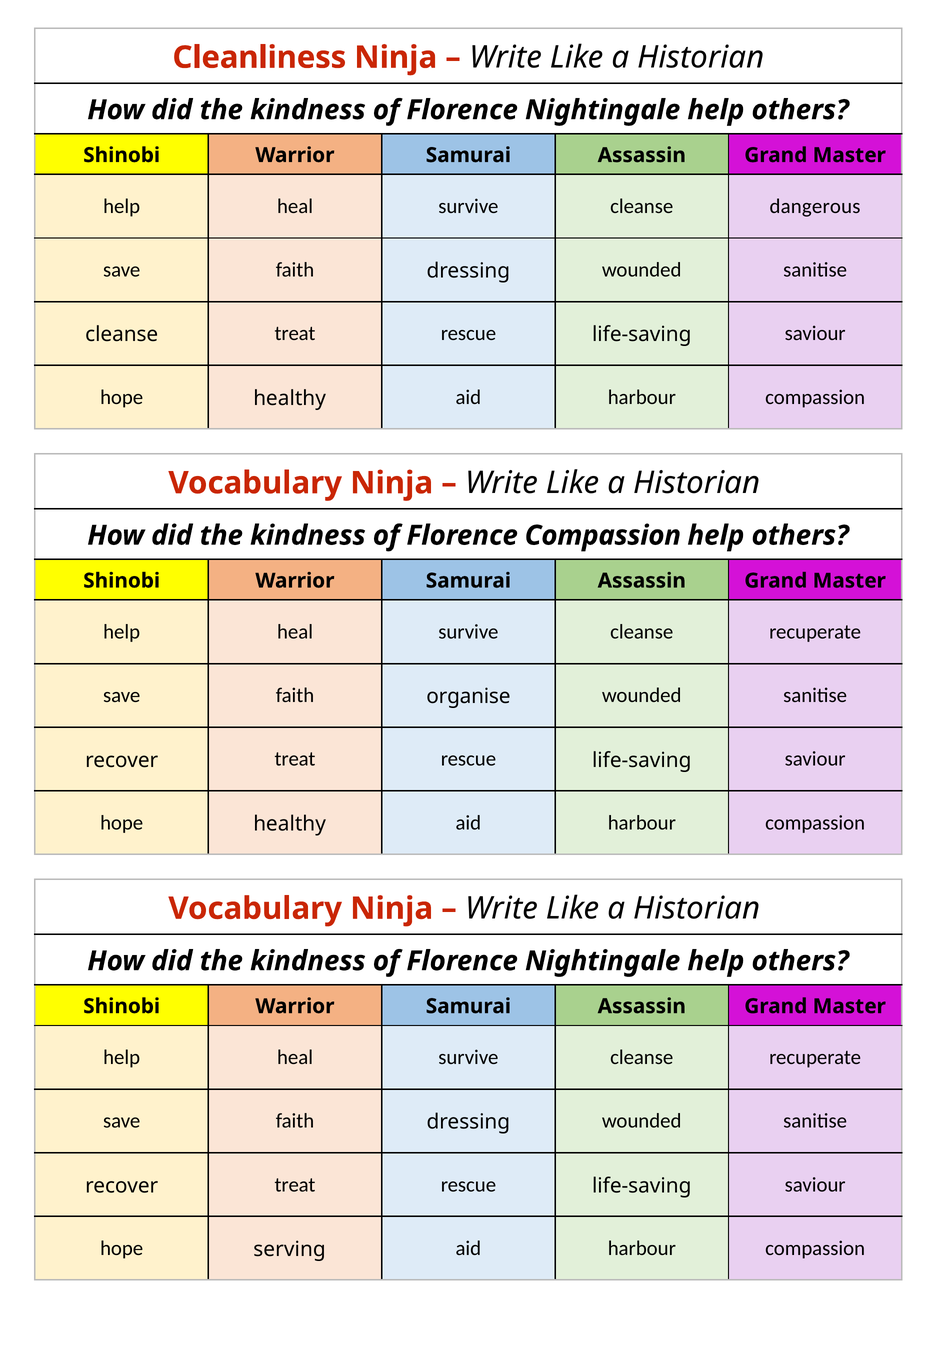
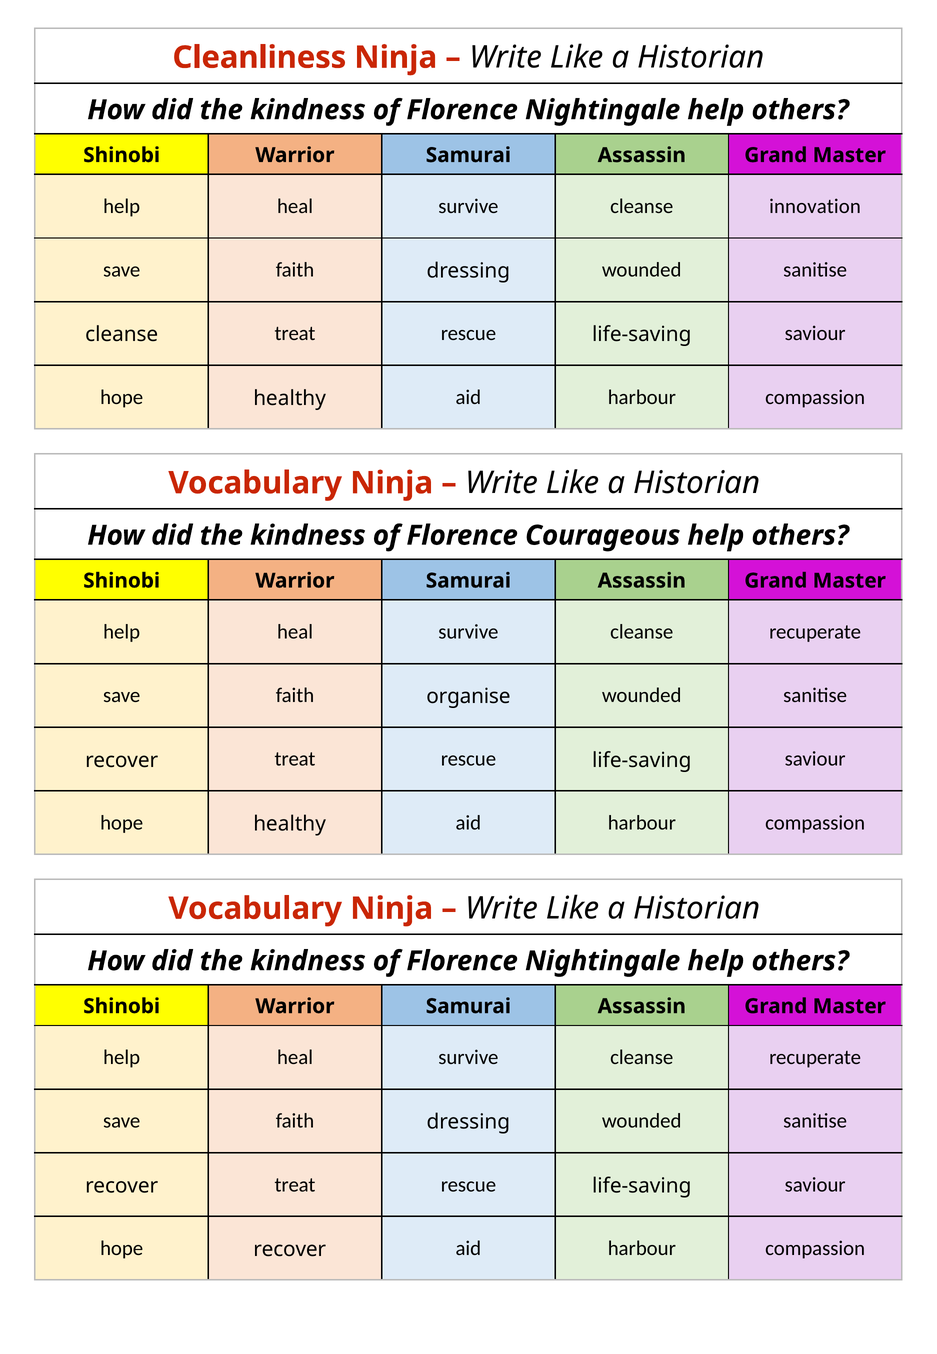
dangerous: dangerous -> innovation
Florence Compassion: Compassion -> Courageous
hope serving: serving -> recover
